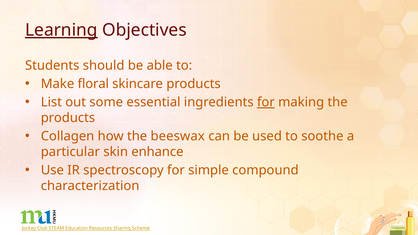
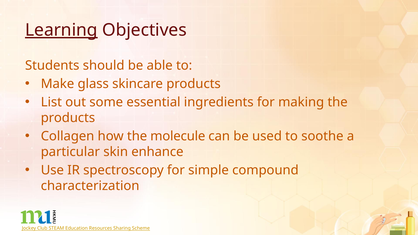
floral: floral -> glass
for at (266, 102) underline: present -> none
beeswax: beeswax -> molecule
